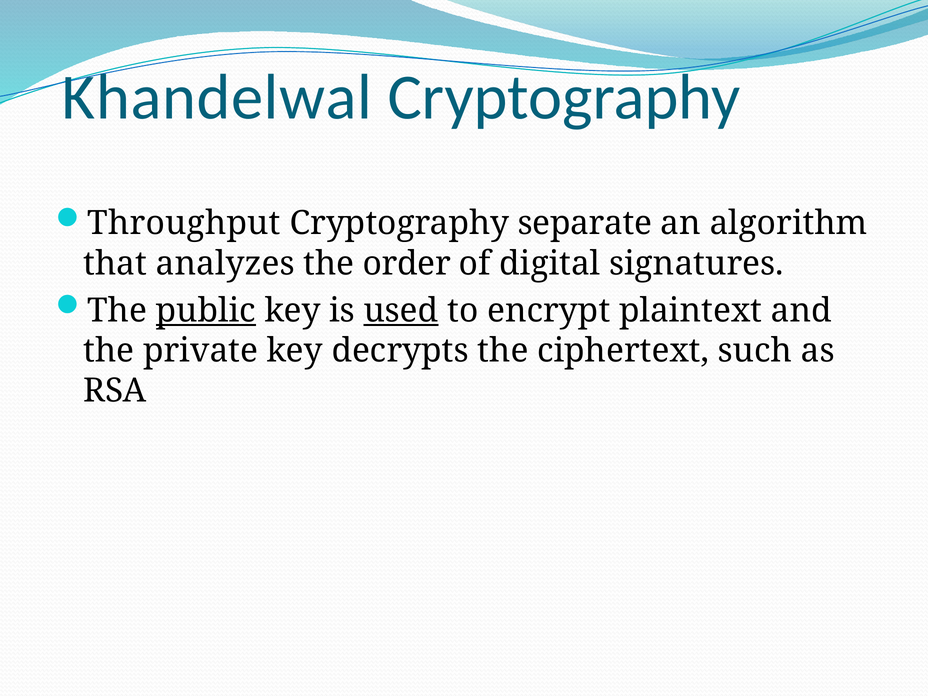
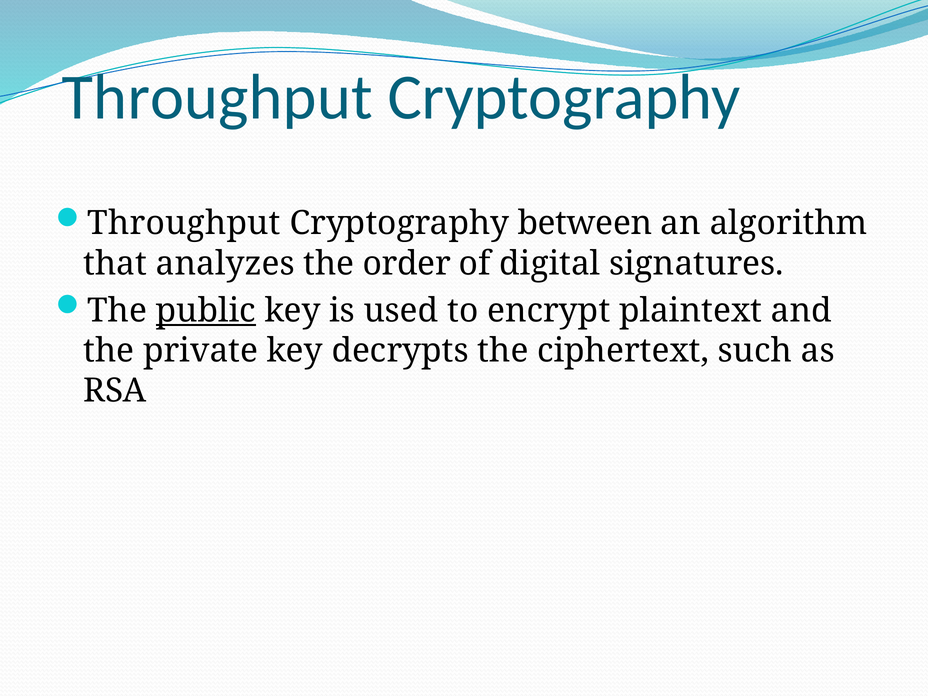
Khandelwal at (217, 97): Khandelwal -> Throughput
separate: separate -> between
used underline: present -> none
